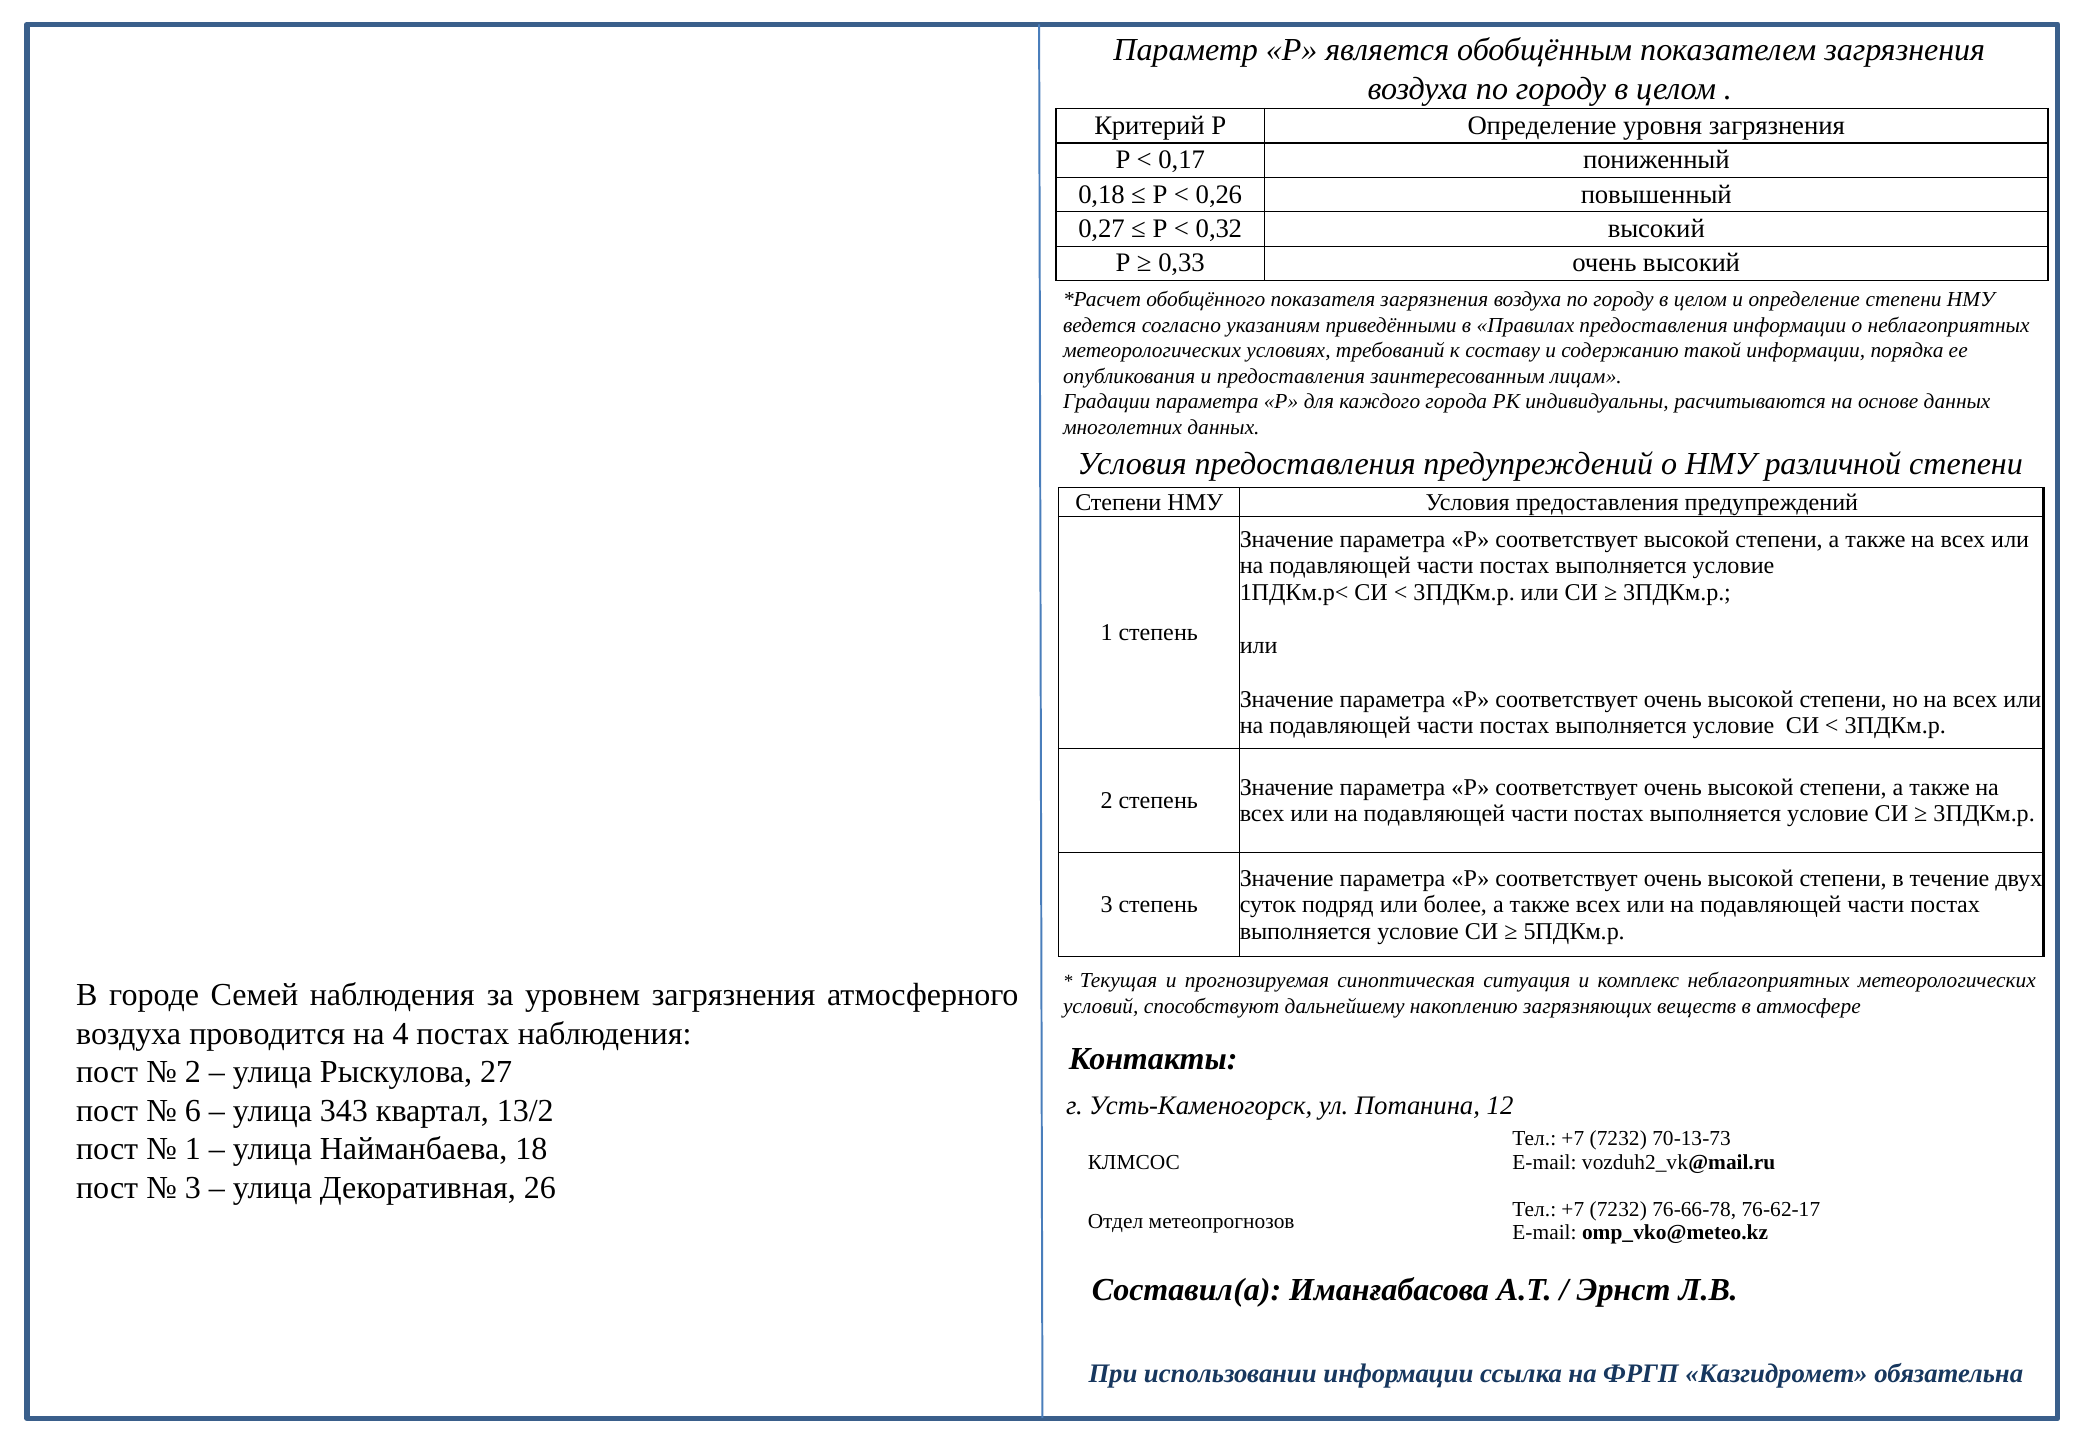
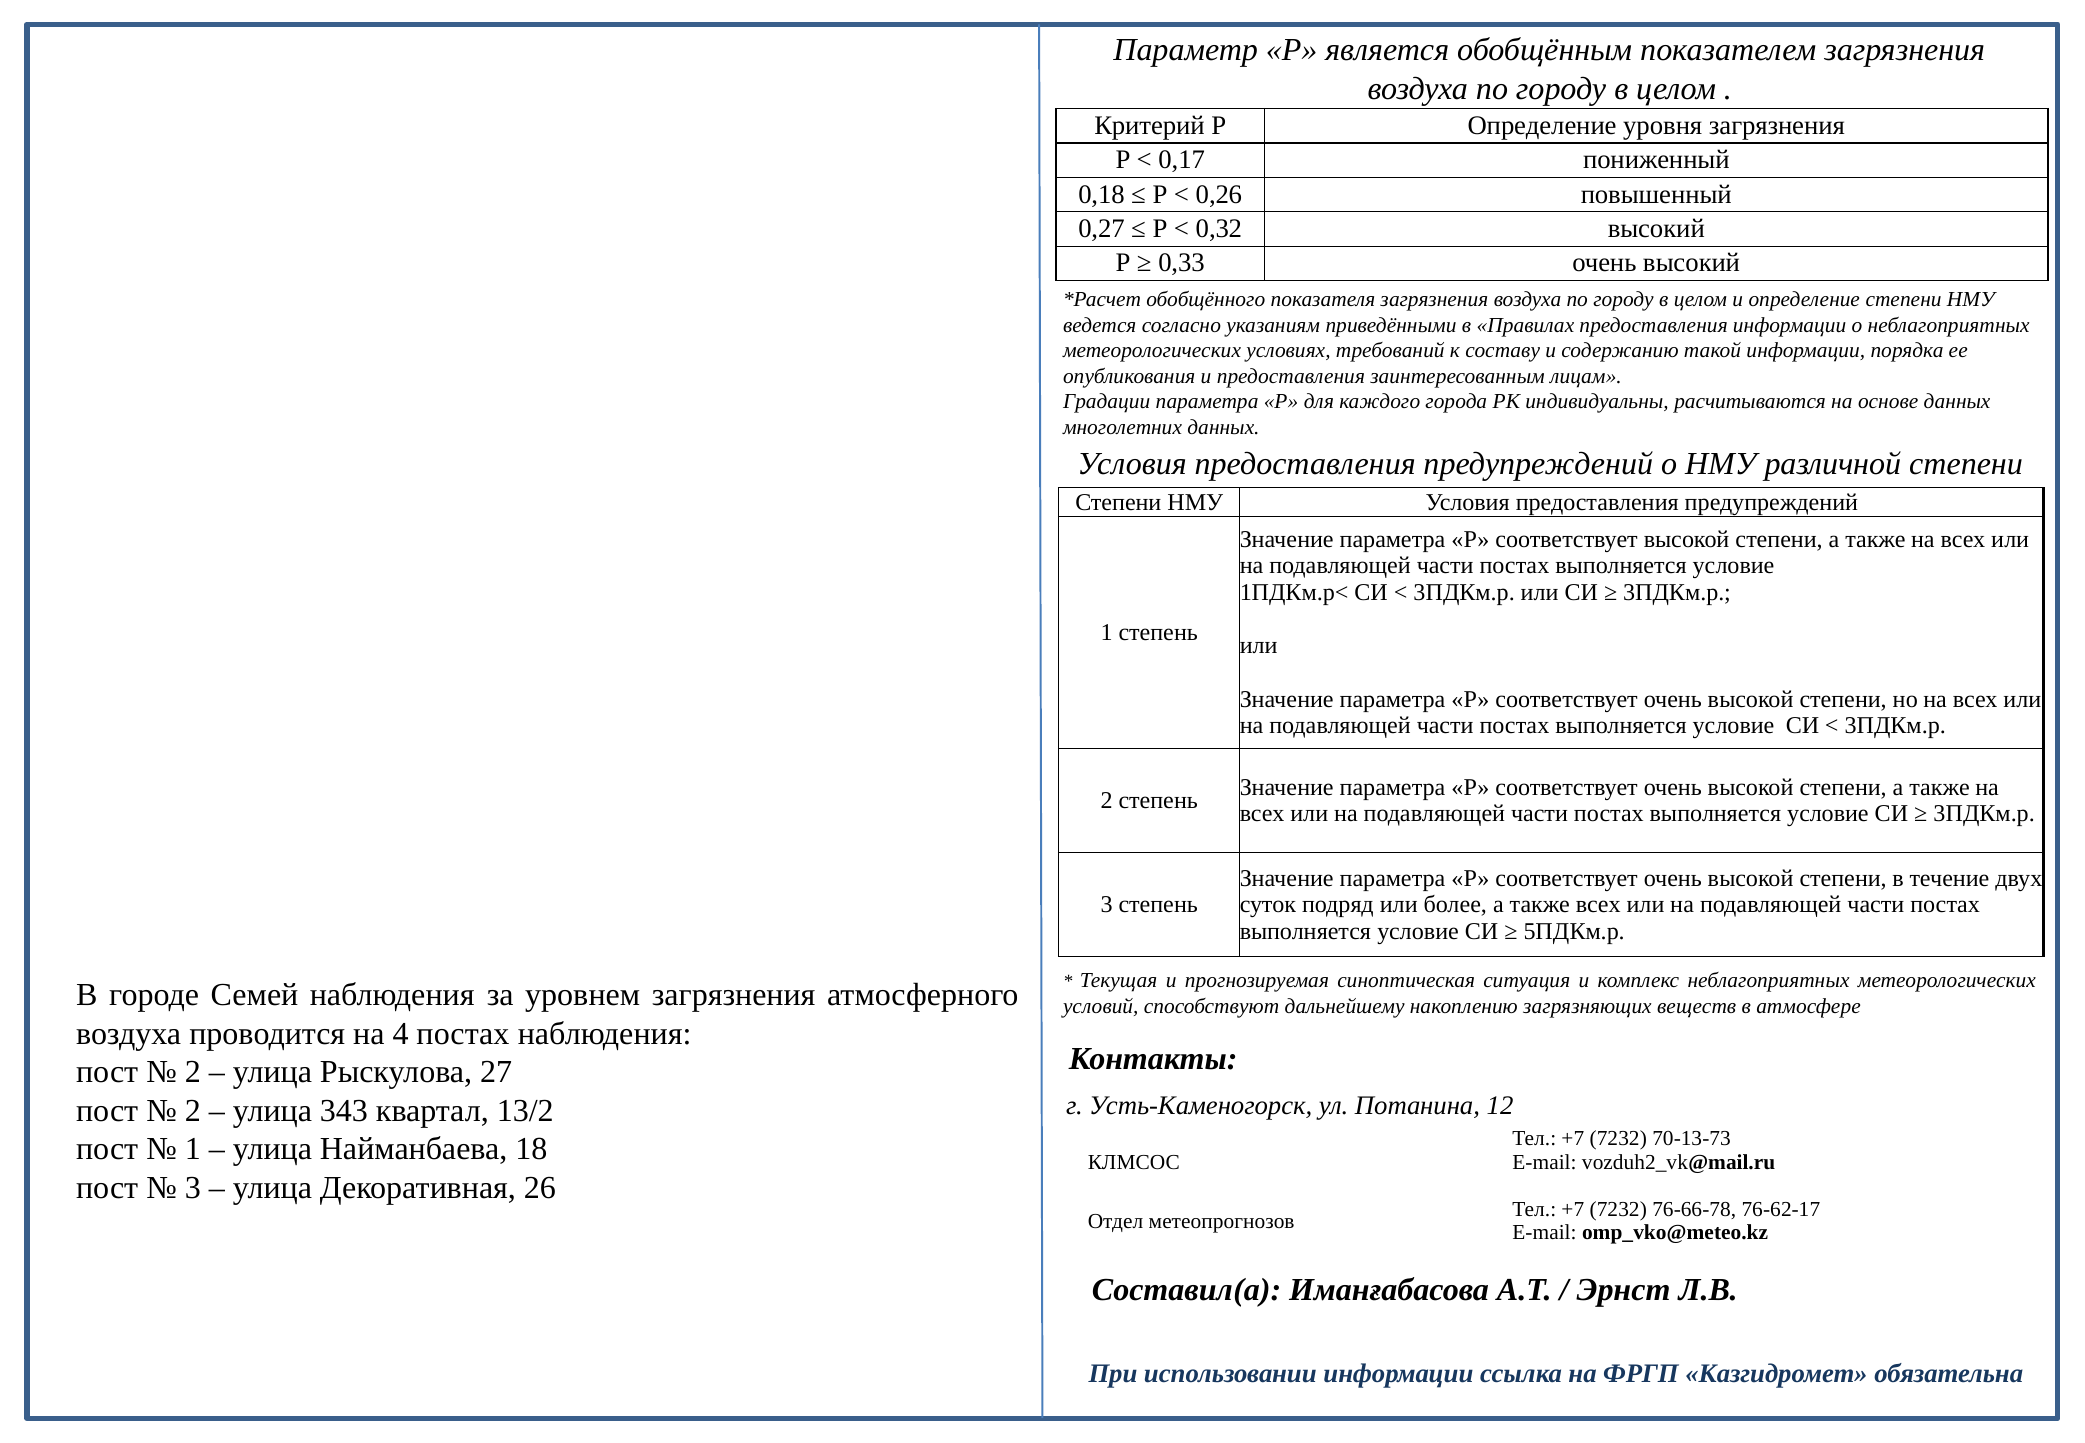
6 at (193, 1111): 6 -> 2
